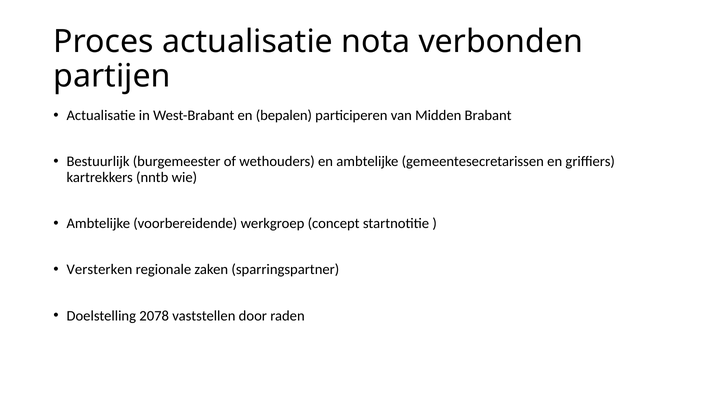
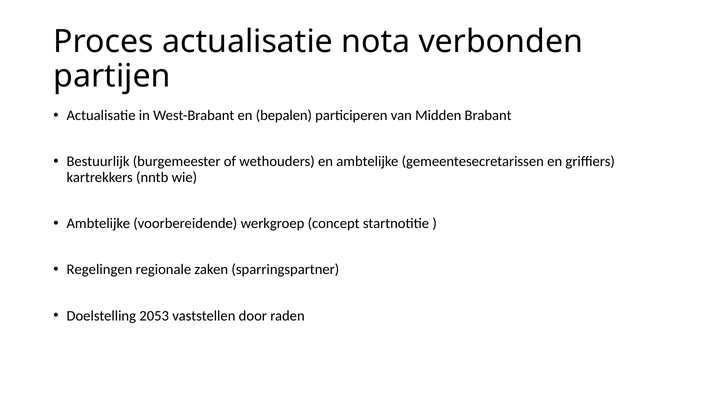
Versterken: Versterken -> Regelingen
2078: 2078 -> 2053
